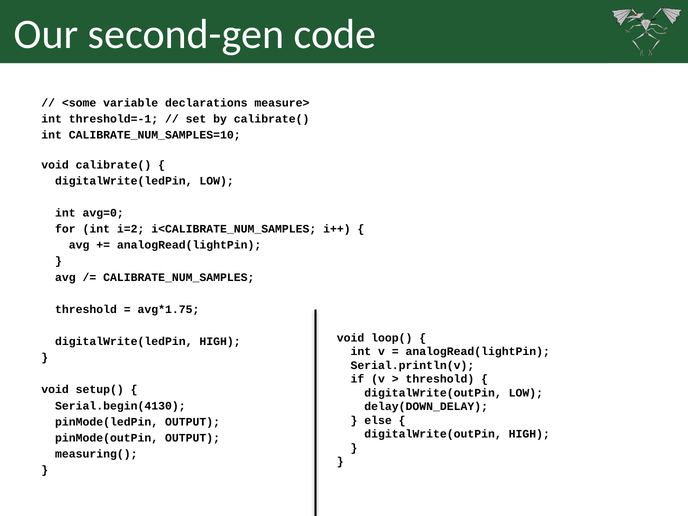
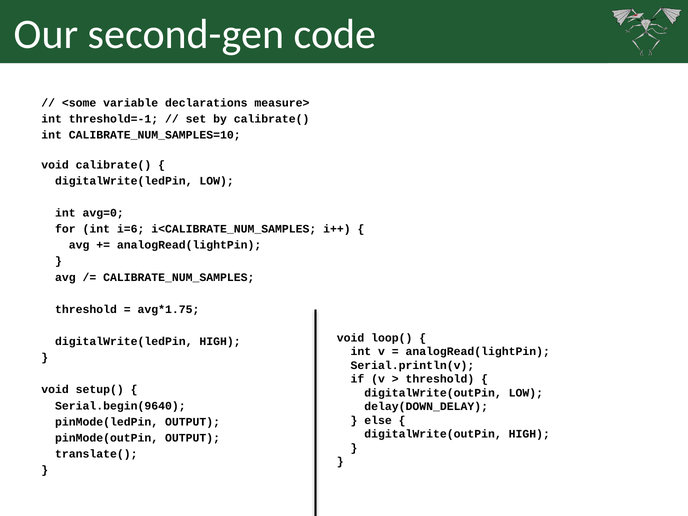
i=2: i=2 -> i=6
Serial.begin(4130: Serial.begin(4130 -> Serial.begin(9640
measuring(: measuring( -> translate(
